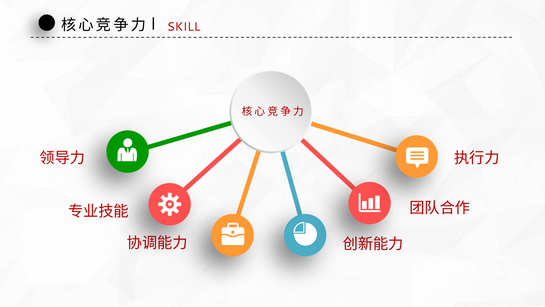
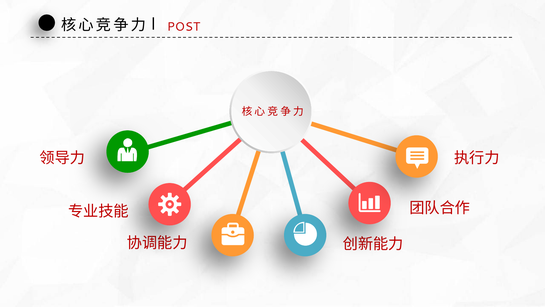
SKILL: SKILL -> POST
